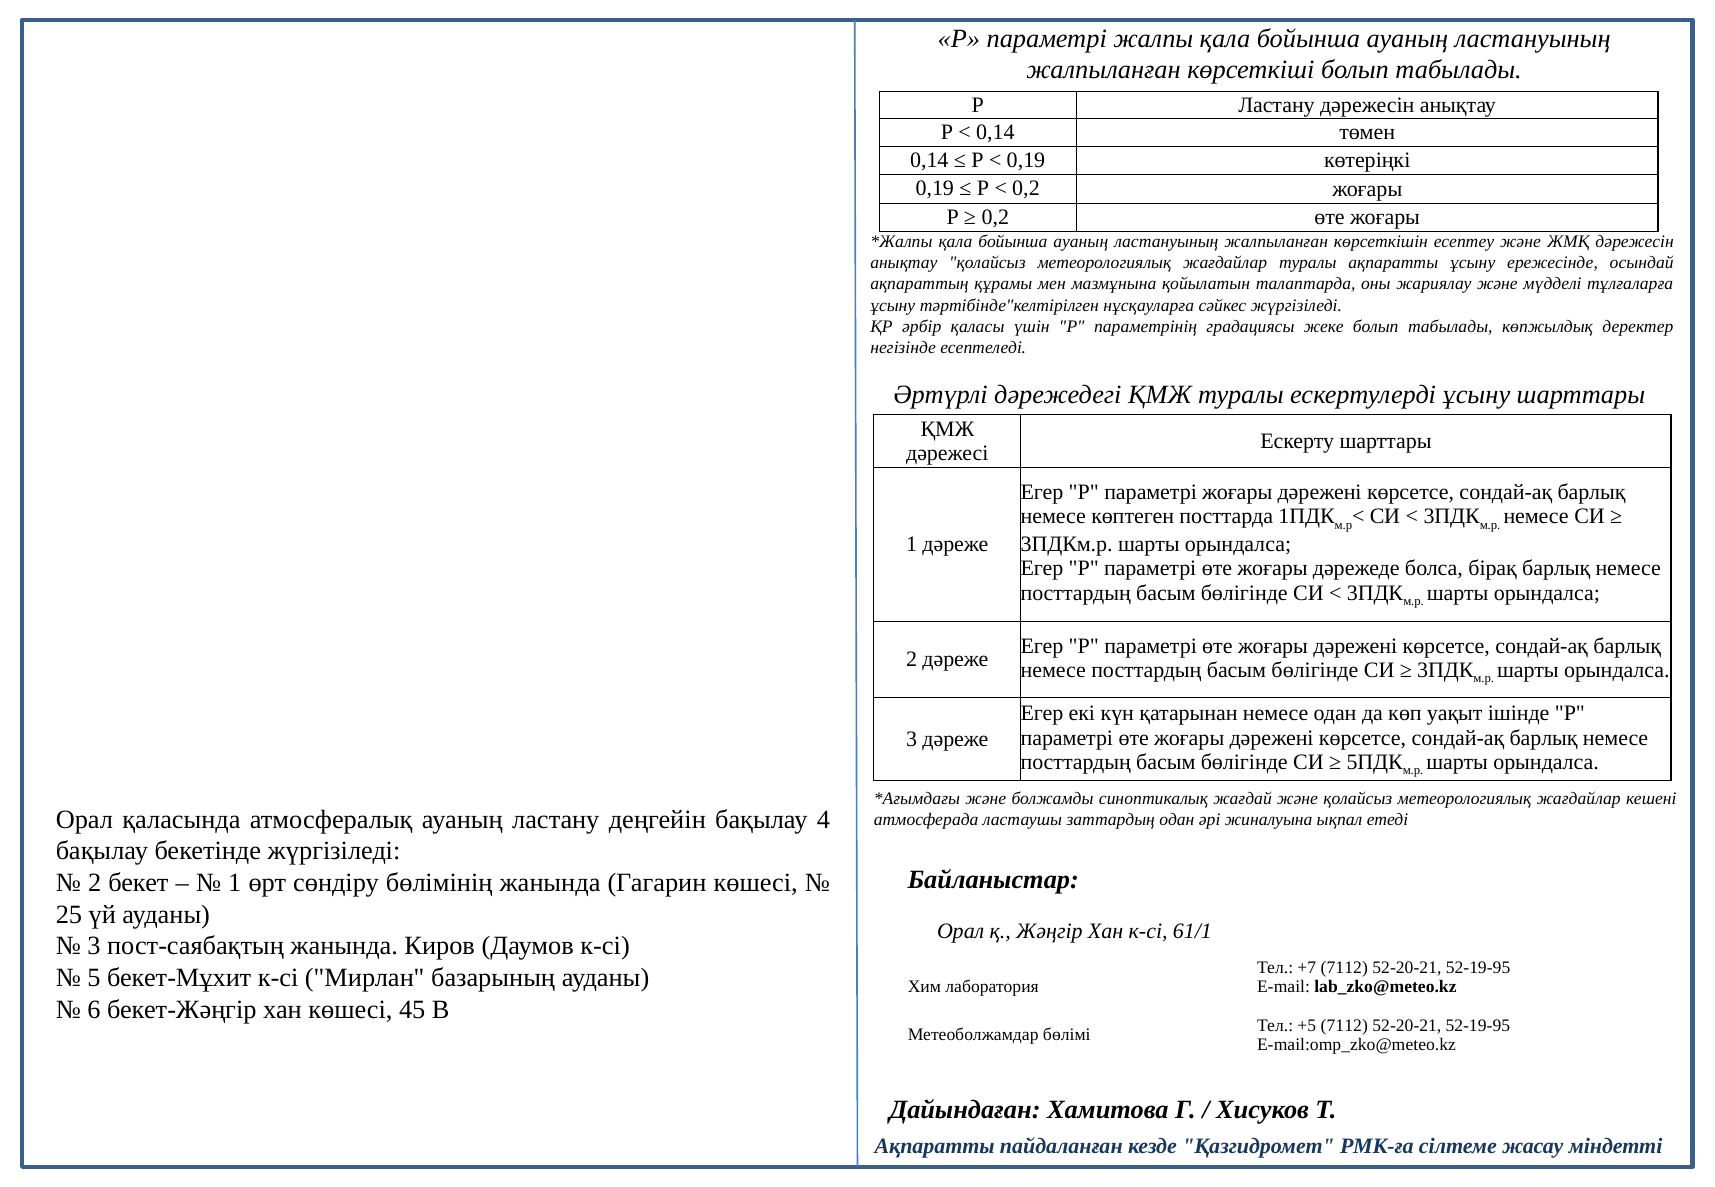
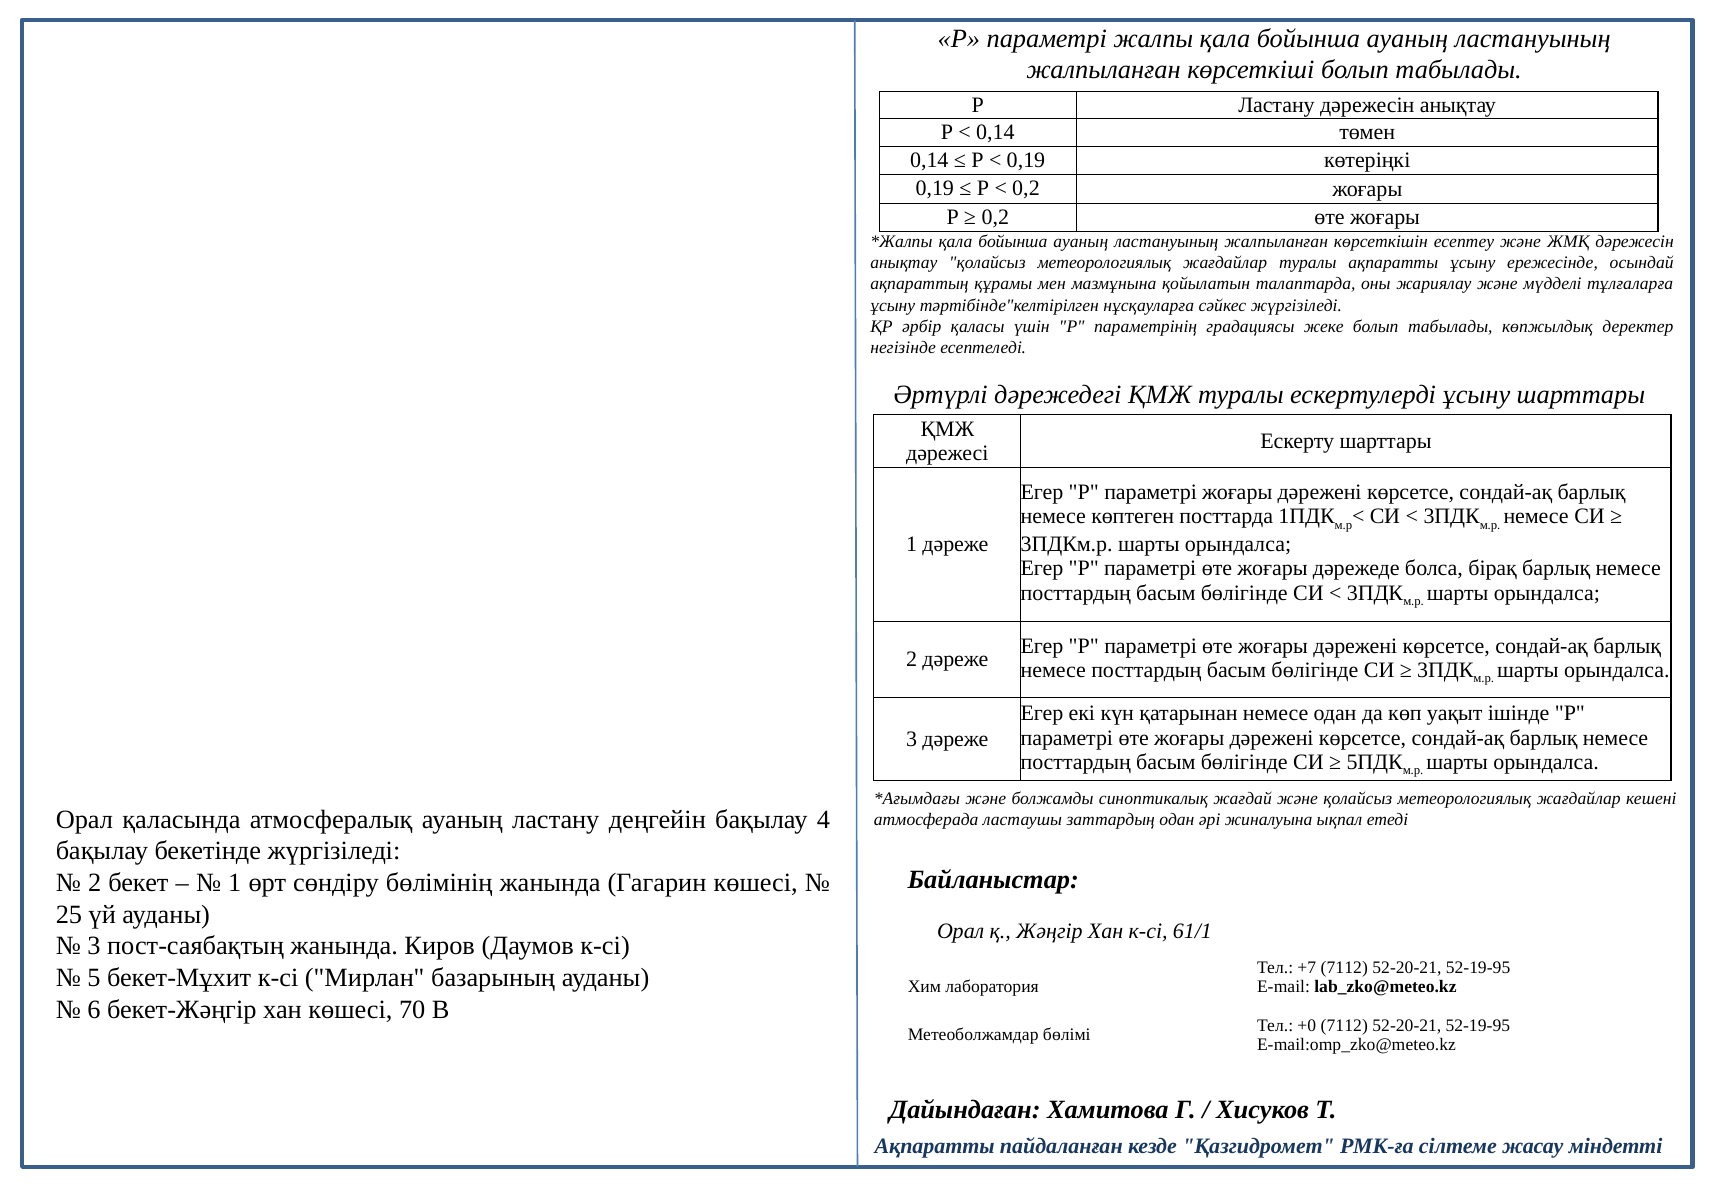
45: 45 -> 70
+5: +5 -> +0
